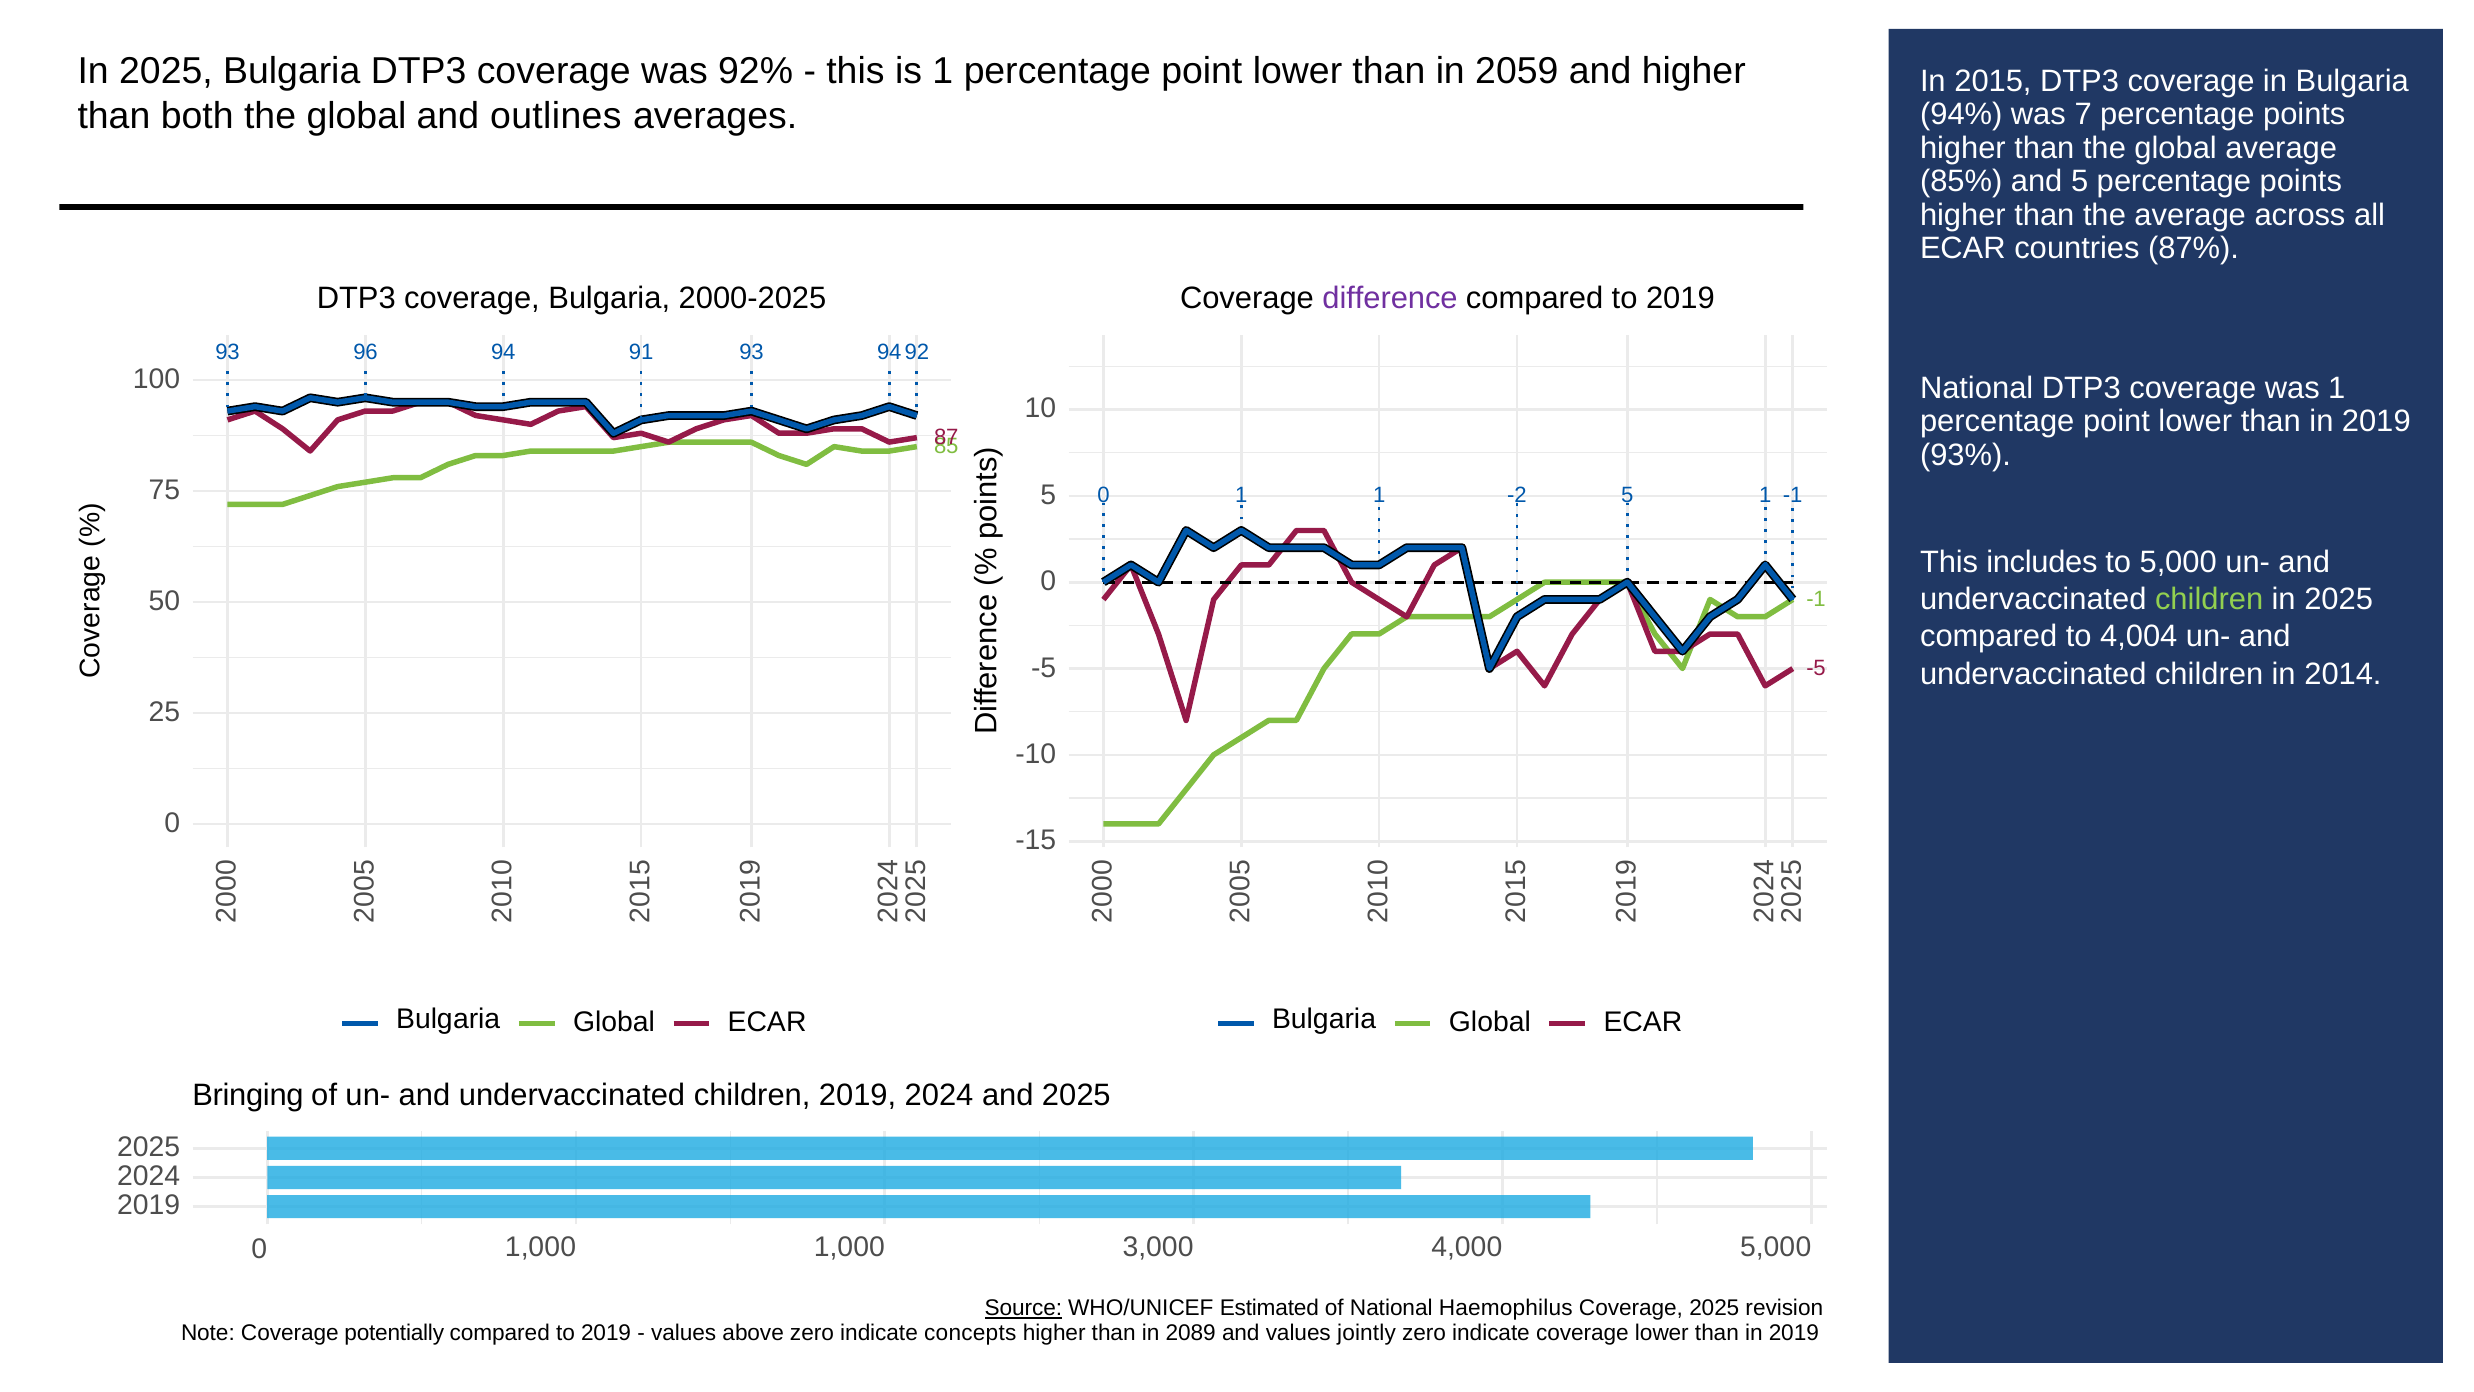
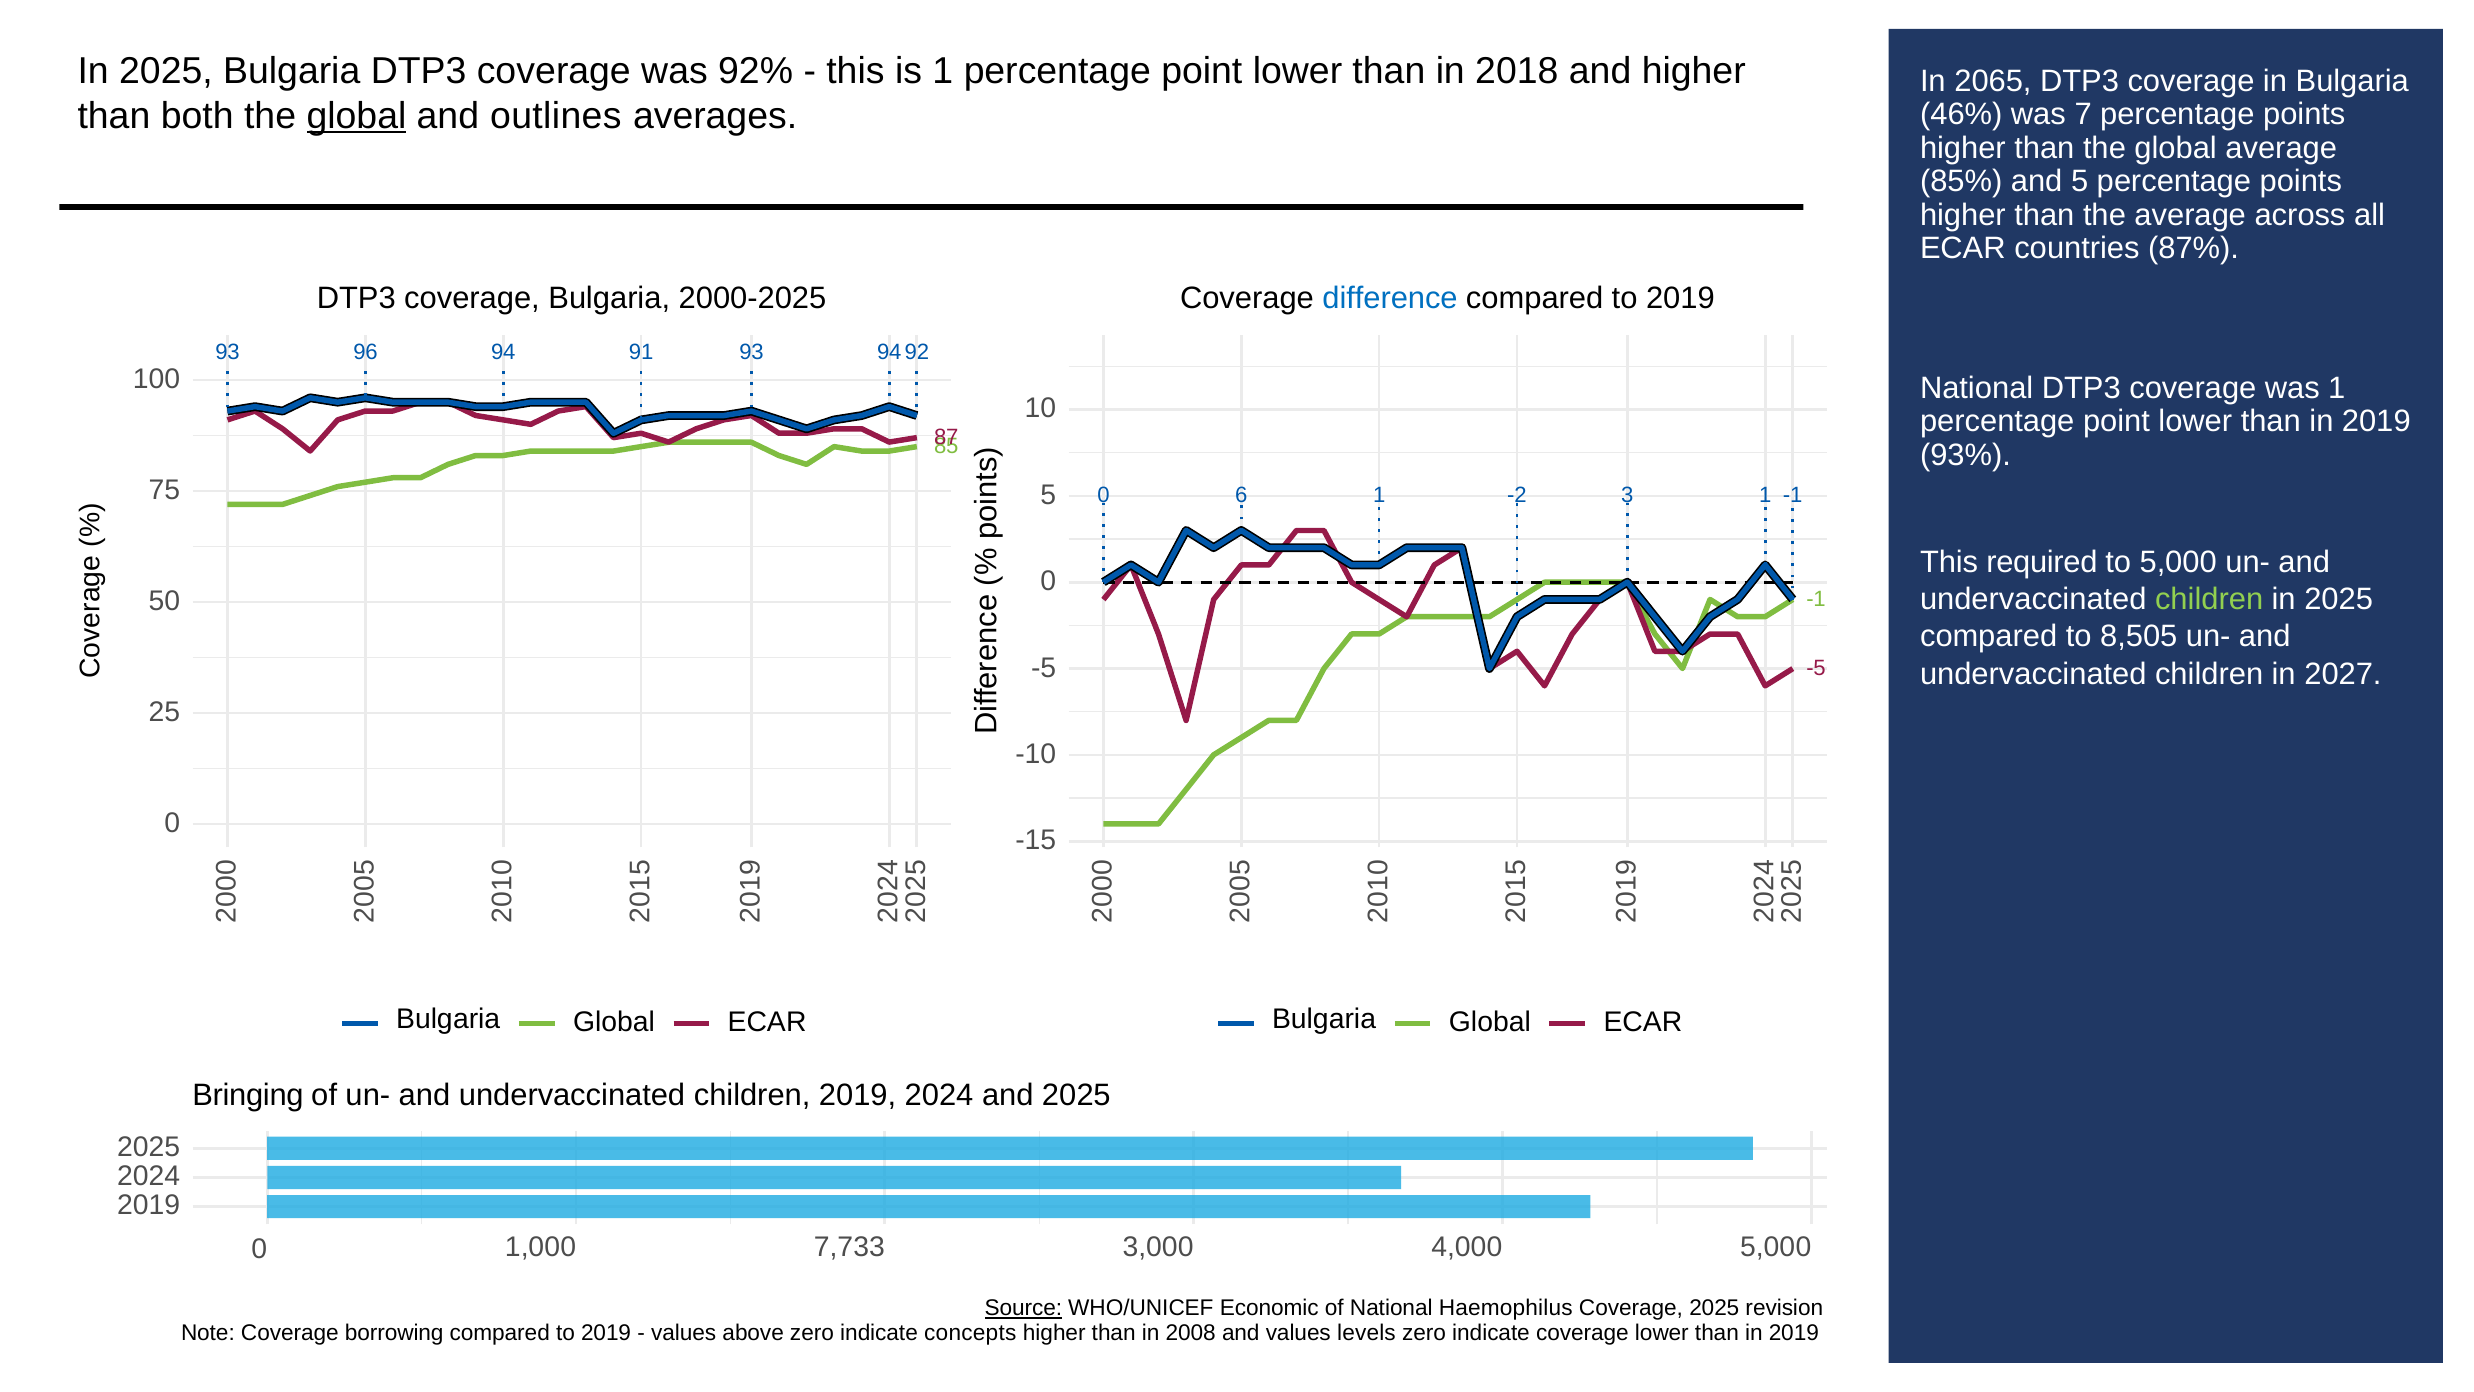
2059: 2059 -> 2018
2015: 2015 -> 2065
global at (356, 116) underline: none -> present
94%: 94% -> 46%
difference colour: purple -> blue
1 at (1241, 495): 1 -> 6
-2 5: 5 -> 3
includes: includes -> required
4,004: 4,004 -> 8,505
2014: 2014 -> 2027
1,000 1,000: 1,000 -> 7,733
Estimated: Estimated -> Economic
potentially: potentially -> borrowing
2089: 2089 -> 2008
jointly: jointly -> levels
